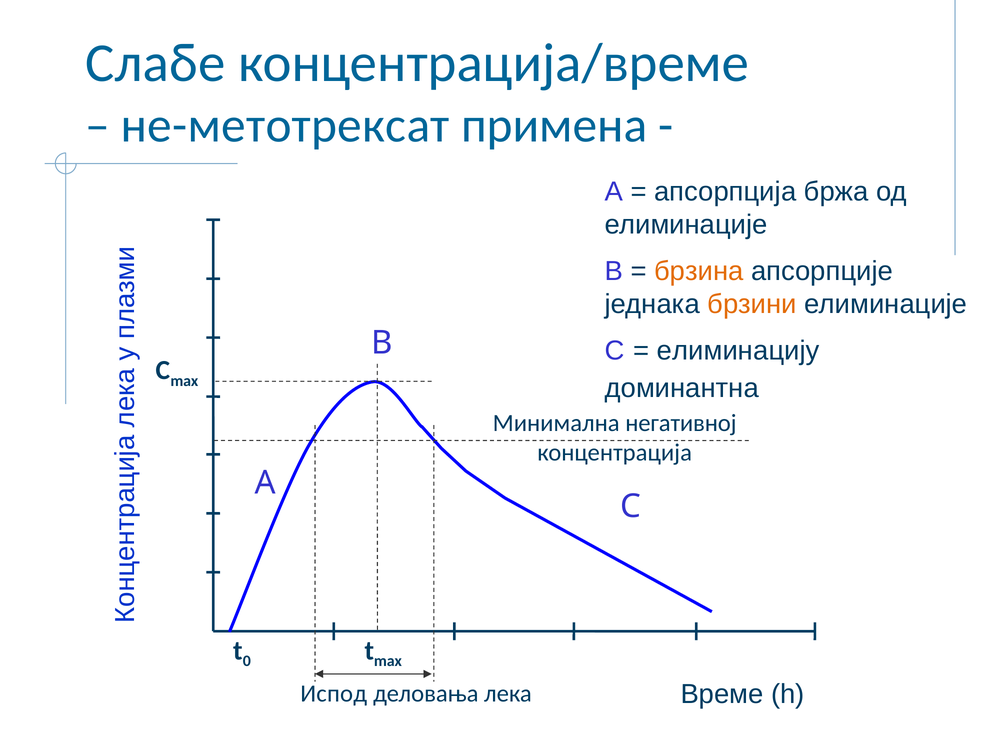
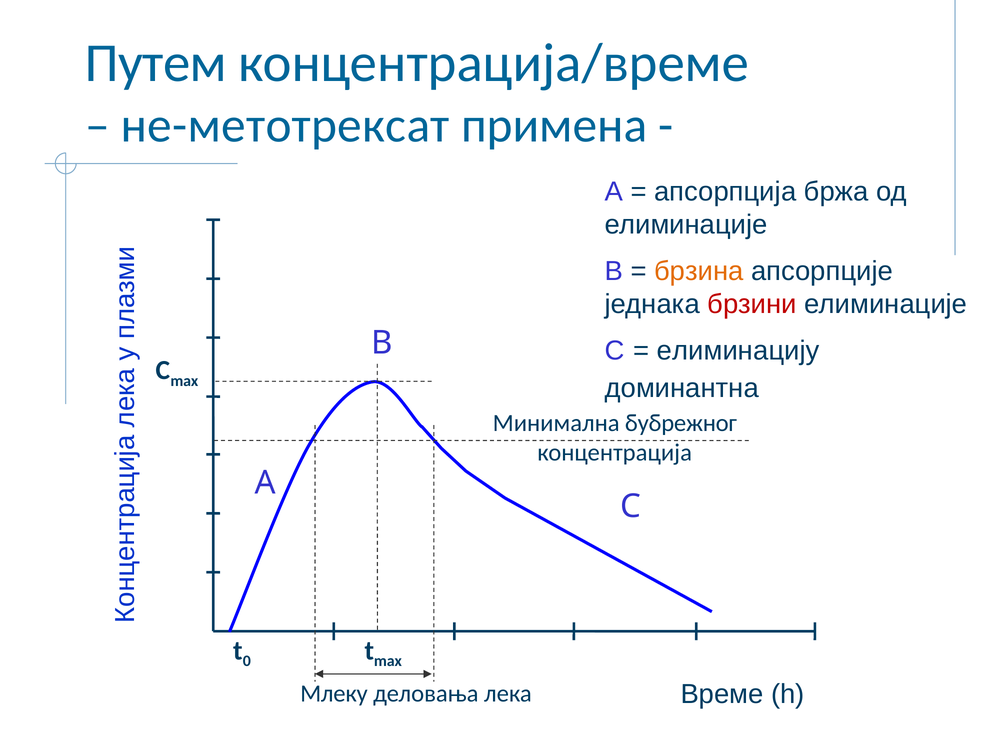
Слабе: Слабе -> Путем
брзини colour: orange -> red
негативној: негативној -> бубрежног
Испод: Испод -> Млеку
